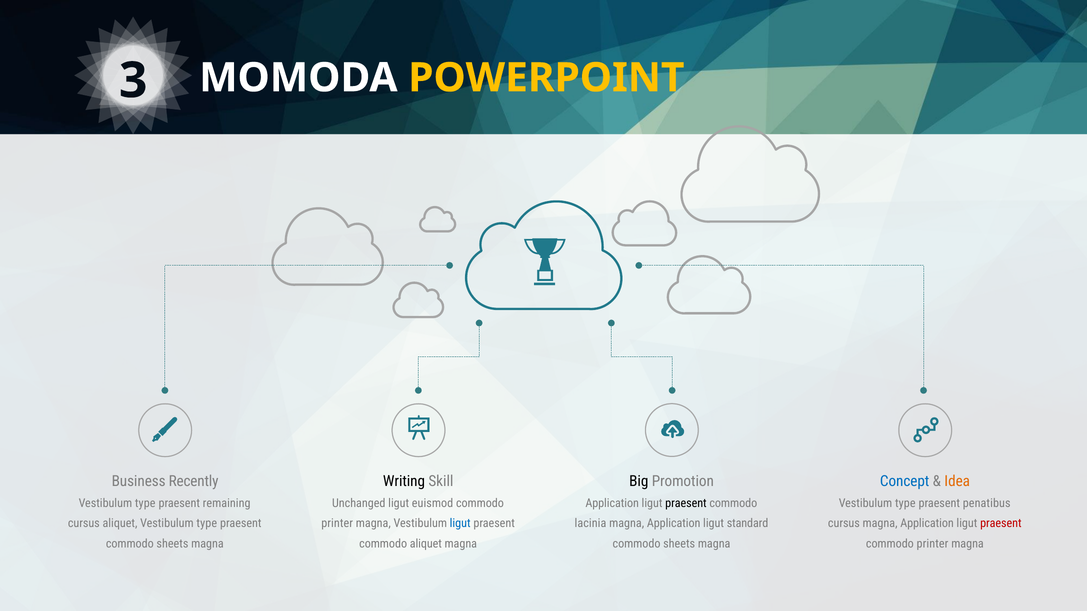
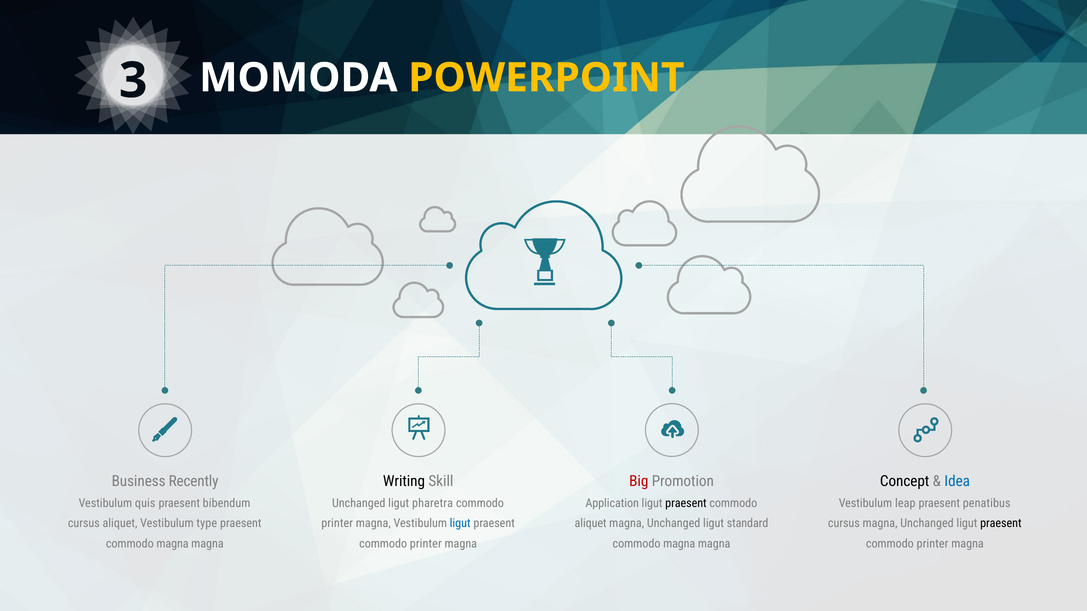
Big colour: black -> red
Concept colour: blue -> black
Idea colour: orange -> blue
type at (145, 504): type -> quis
remaining: remaining -> bibendum
euismod: euismod -> pharetra
type at (905, 504): type -> leap
lacinia at (591, 524): lacinia -> aliquet
Application at (674, 524): Application -> Unchanged
cursus magna Application: Application -> Unchanged
praesent at (1001, 524) colour: red -> black
sheets at (172, 544): sheets -> magna
aliquet at (426, 544): aliquet -> printer
sheets at (679, 544): sheets -> magna
